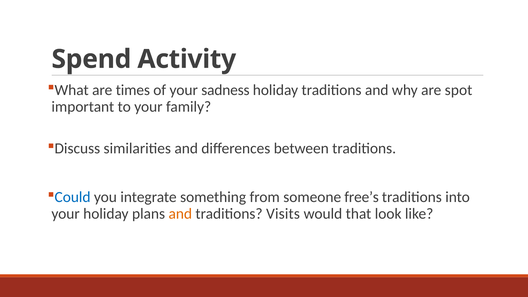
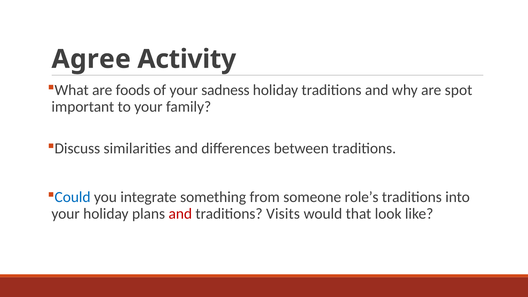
Spend: Spend -> Agree
times: times -> foods
free’s: free’s -> role’s
and at (180, 214) colour: orange -> red
